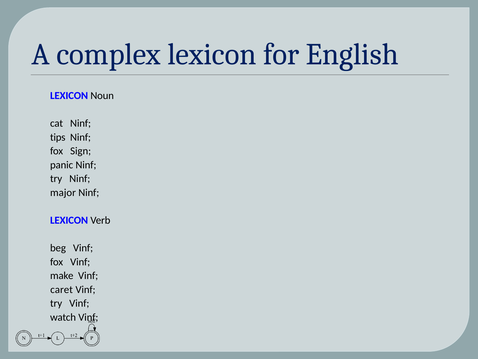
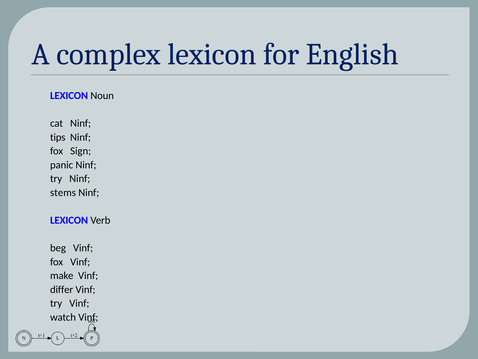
major: major -> stems
caret: caret -> differ
